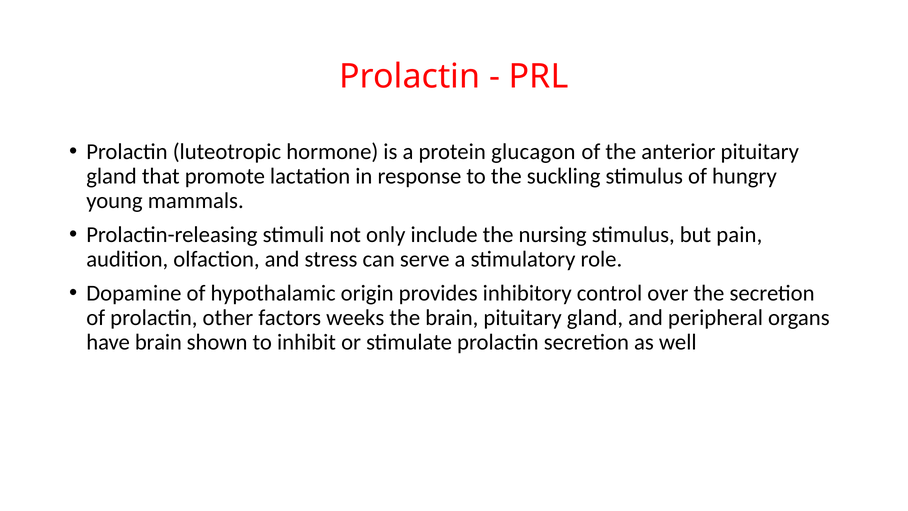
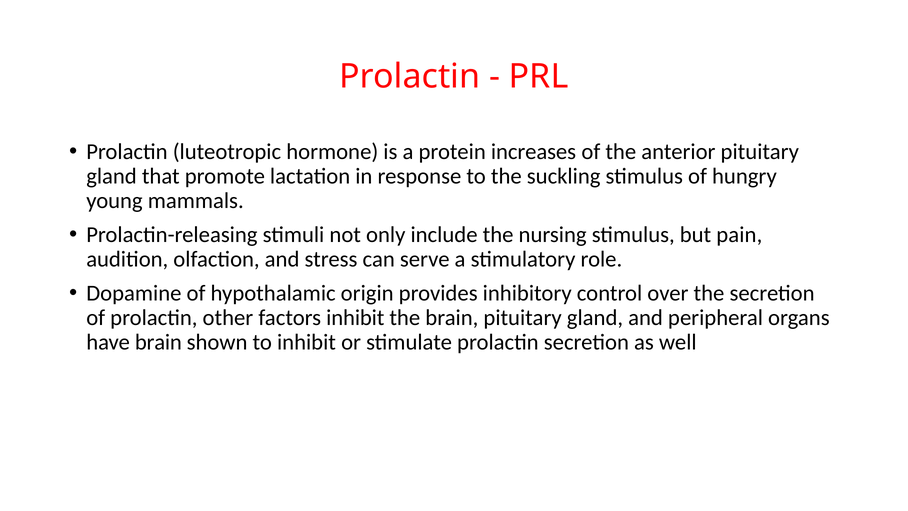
glucagon: glucagon -> increases
factors weeks: weeks -> inhibit
